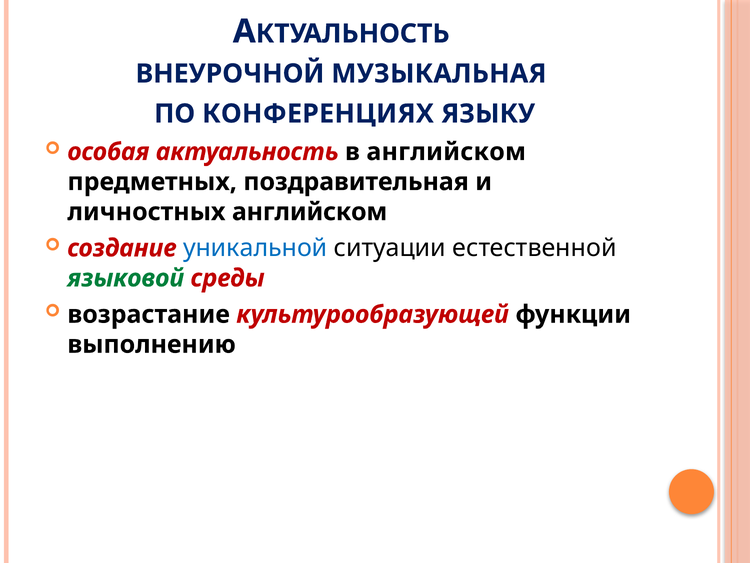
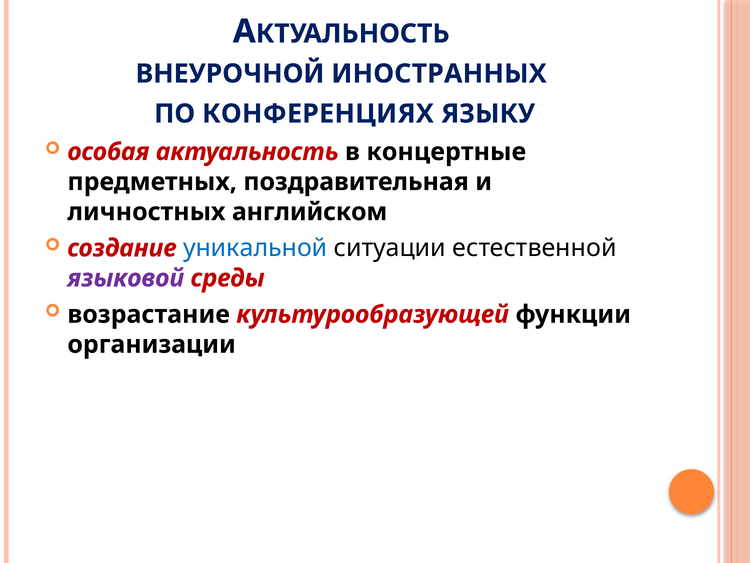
МУЗЫКАЛЬНАЯ: МУЗЫКАЛЬНАЯ -> ИНОСТРАННЫХ
в английском: английском -> концертные
языковой colour: green -> purple
выполнению: выполнению -> организации
